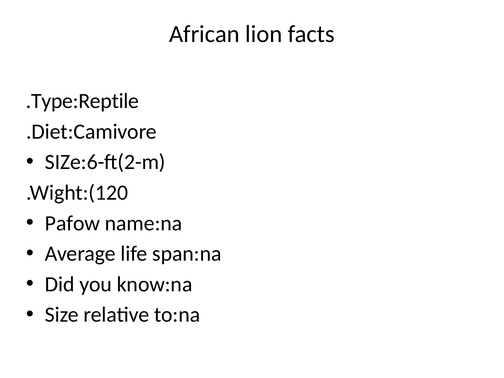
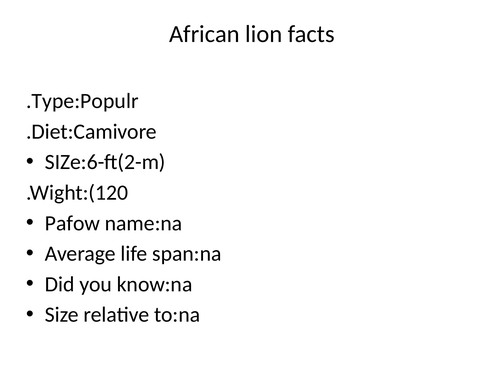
.Type:Reptile: .Type:Reptile -> .Type:Populr
